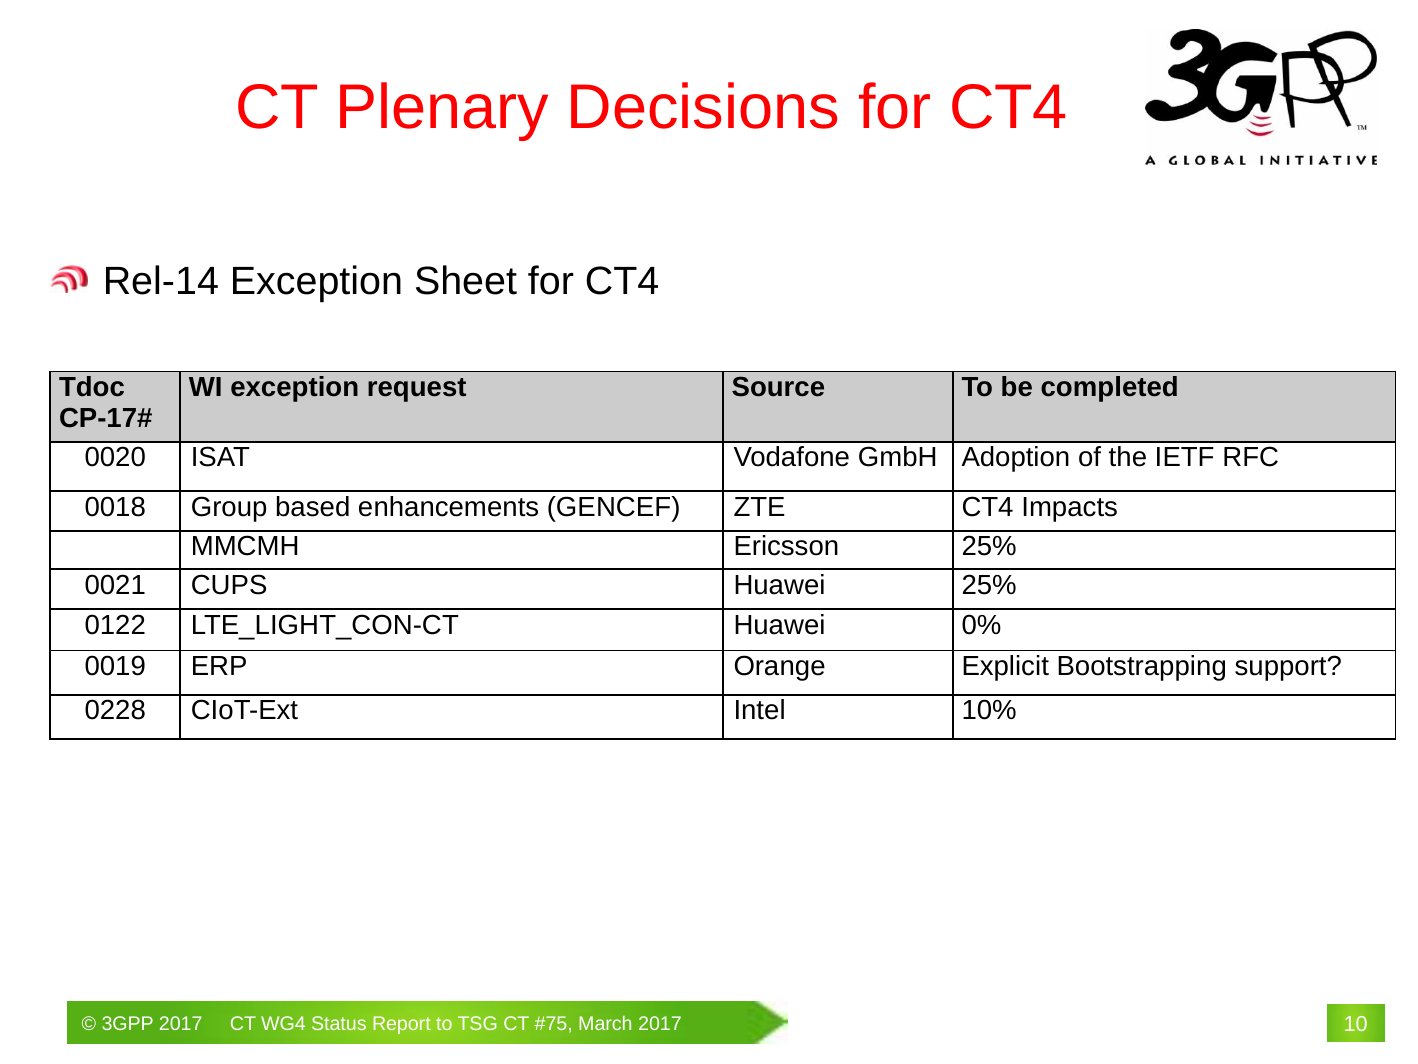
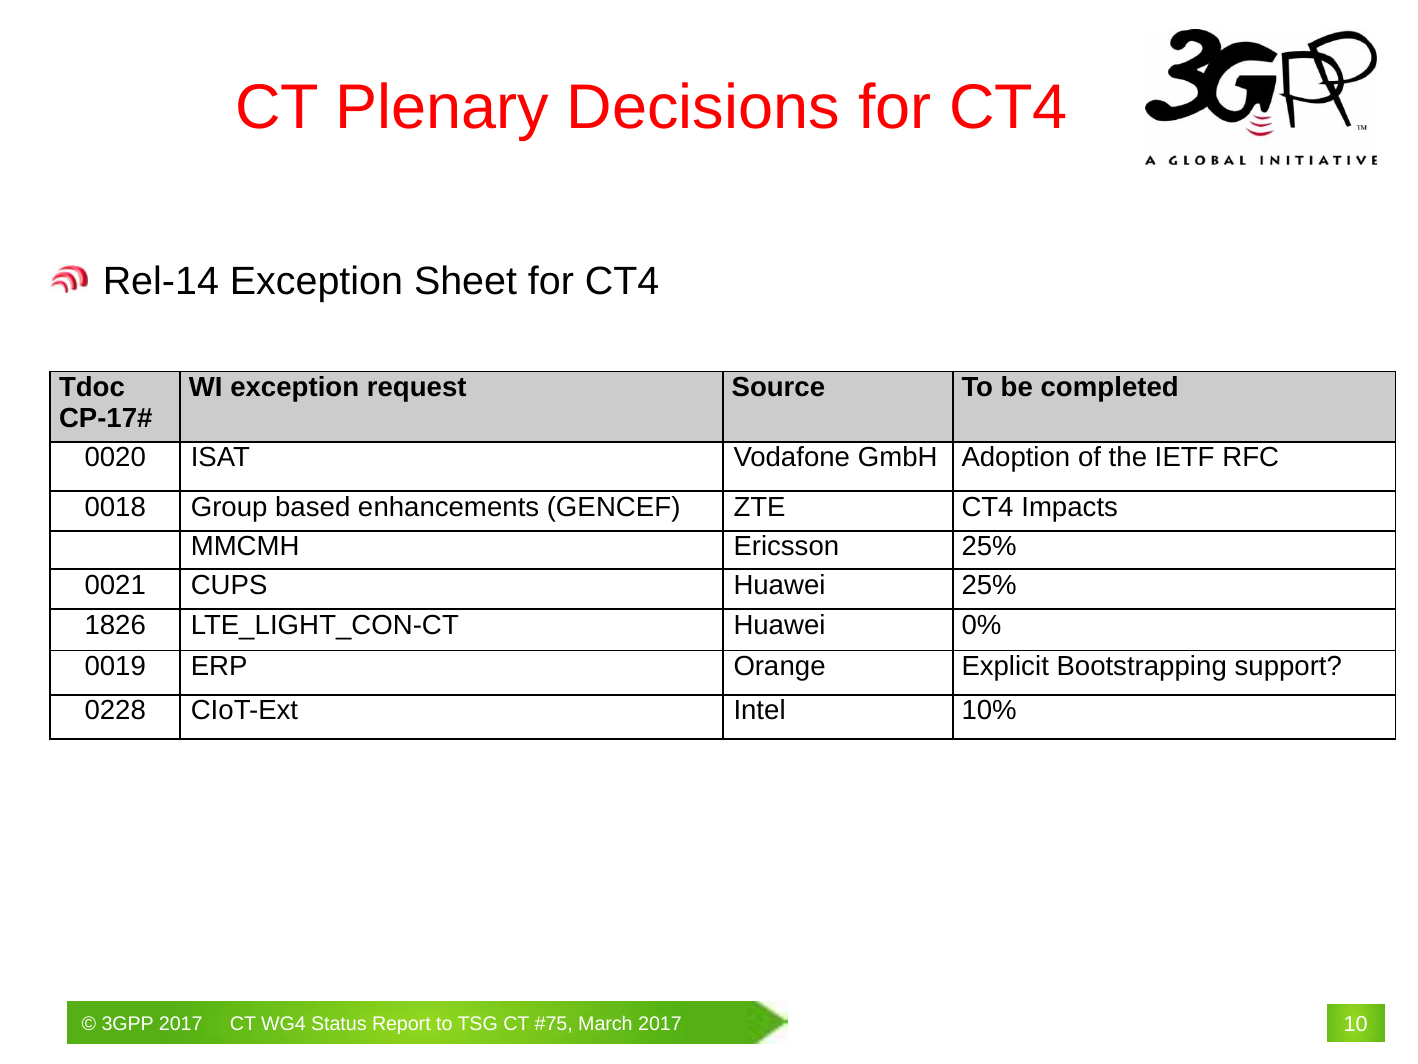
0122: 0122 -> 1826
